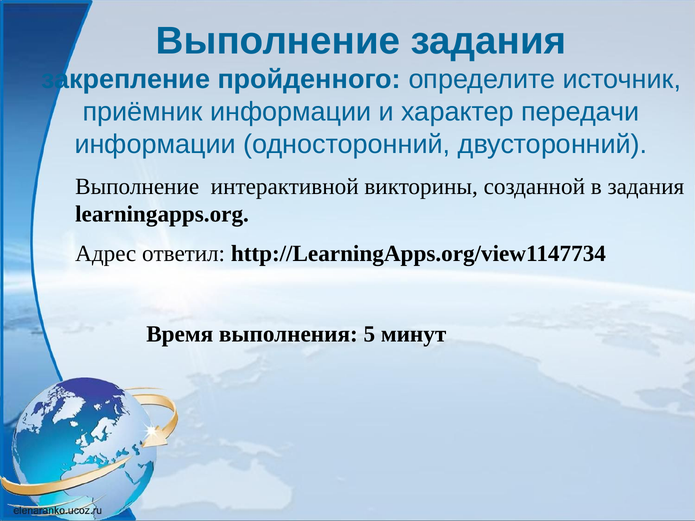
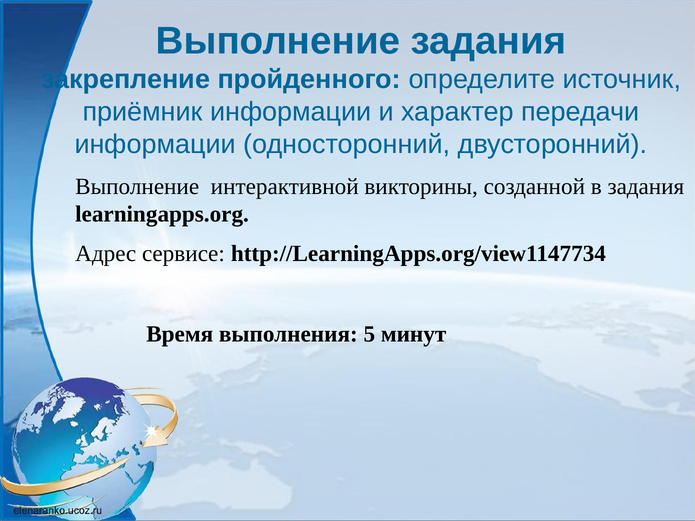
ответил: ответил -> сервисе
